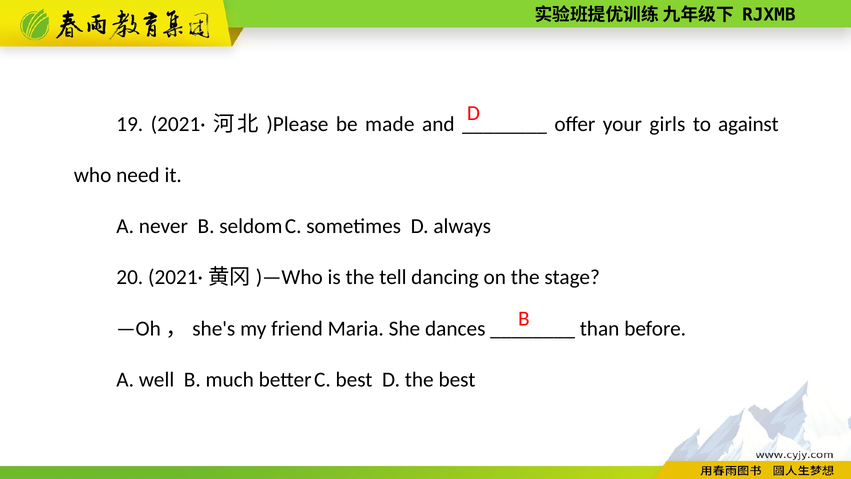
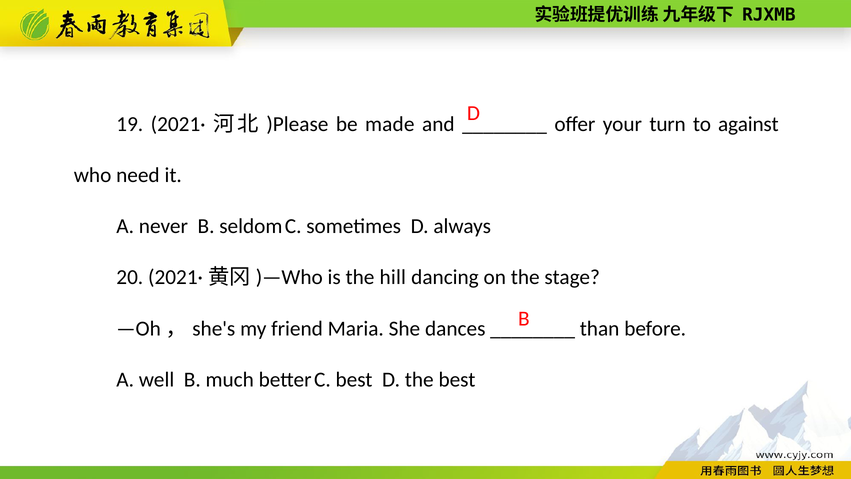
girls: girls -> turn
tell: tell -> hill
